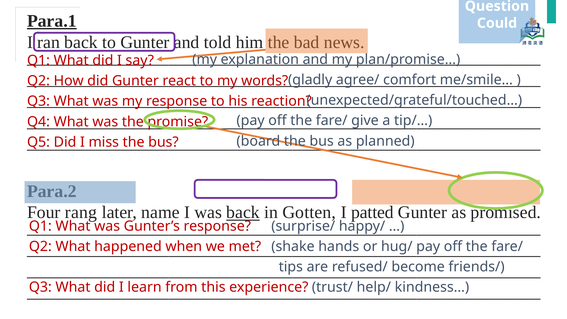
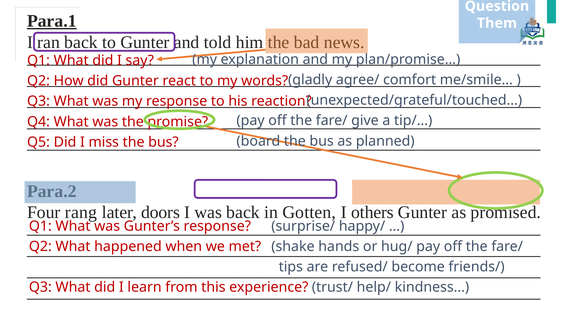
Could: Could -> Them
name: name -> doors
back at (243, 212) underline: present -> none
patted: patted -> others
